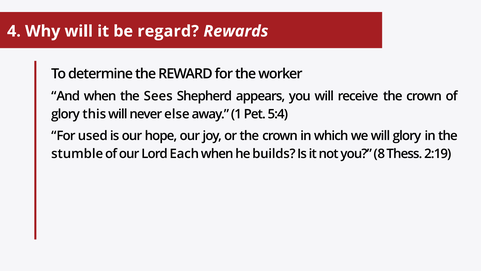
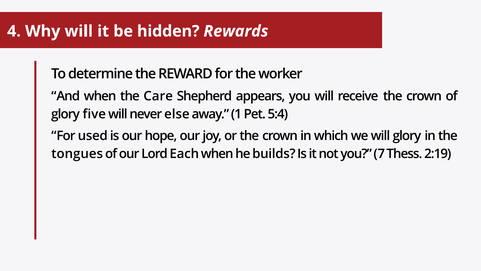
regard: regard -> hidden
Sees: Sees -> Care
this: this -> five
stumble: stumble -> tongues
8: 8 -> 7
